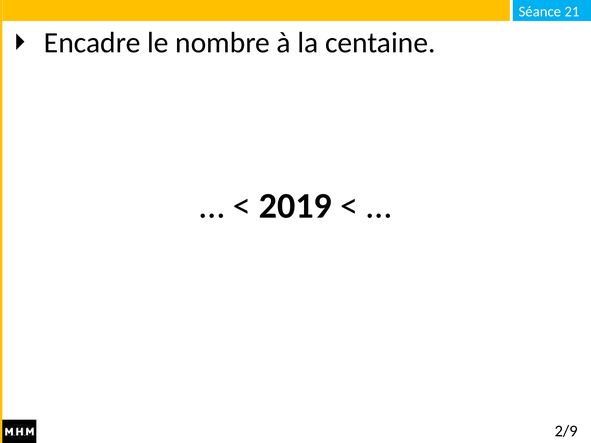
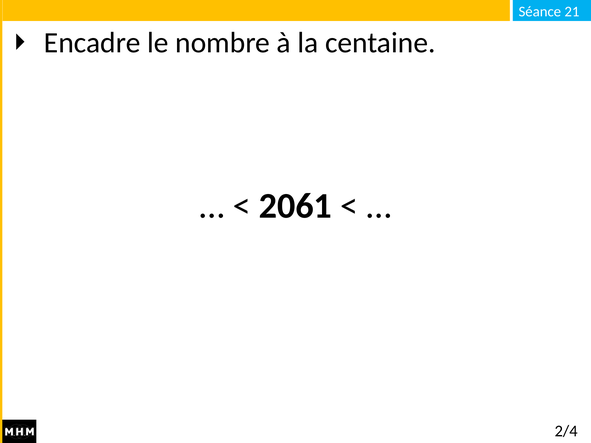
2019: 2019 -> 2061
2/9: 2/9 -> 2/4
